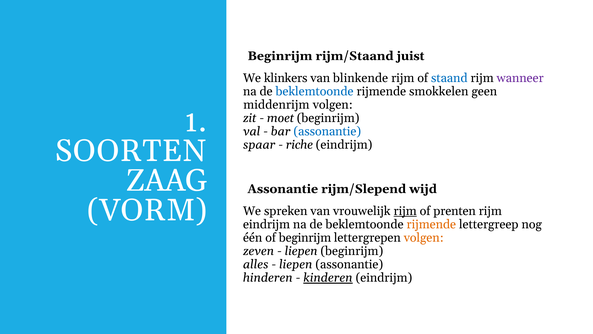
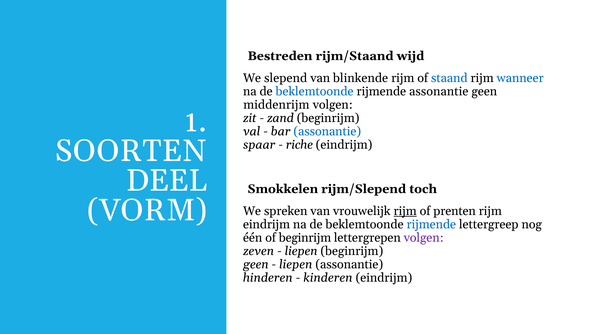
Beginrijm at (280, 56): Beginrijm -> Bestreden
juist: juist -> wijd
klinkers: klinkers -> slepend
wanneer colour: purple -> blue
rijmende smokkelen: smokkelen -> assonantie
moet: moet -> zand
ZAAG: ZAAG -> DEEL
Assonantie at (283, 189): Assonantie -> Smokkelen
wijd: wijd -> toch
rijmende at (431, 224) colour: orange -> blue
volgen at (424, 237) colour: orange -> purple
alles at (256, 264): alles -> geen
kinderen underline: present -> none
